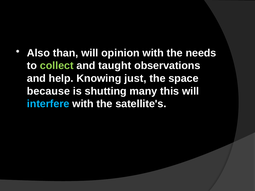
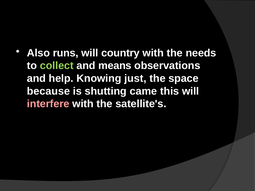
than: than -> runs
opinion: opinion -> country
taught: taught -> means
many: many -> came
interfere colour: light blue -> pink
